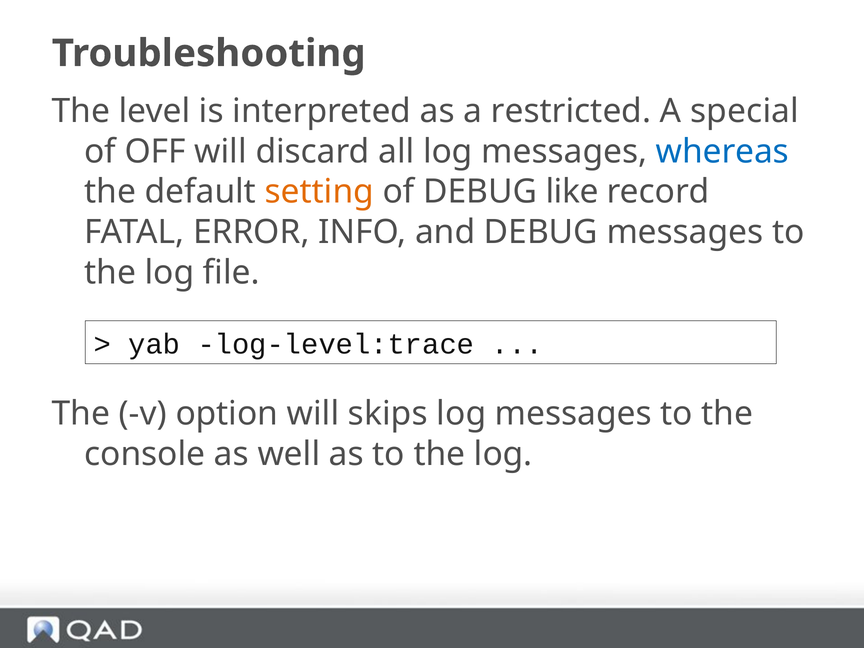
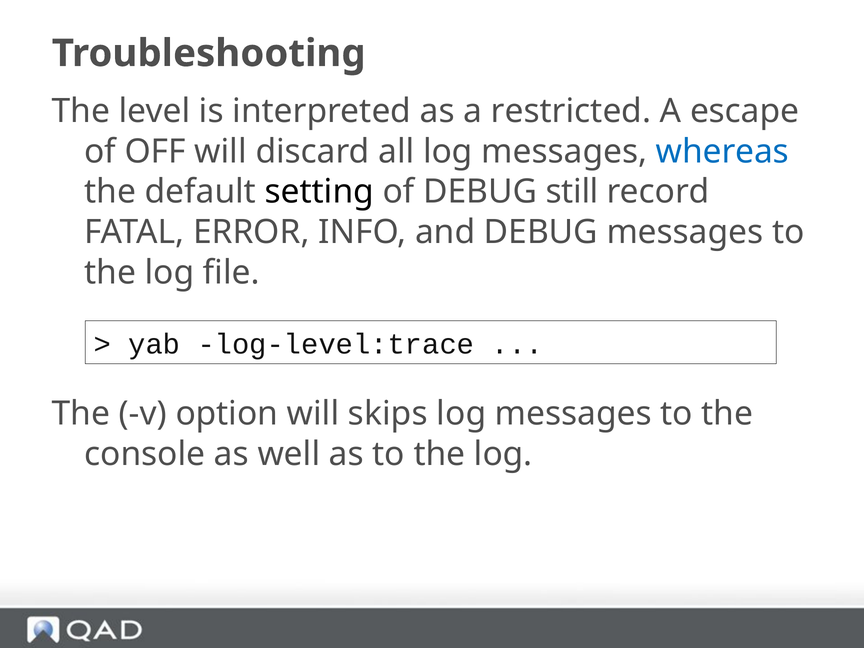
special: special -> escape
setting colour: orange -> black
like: like -> still
